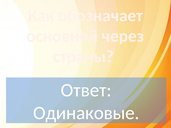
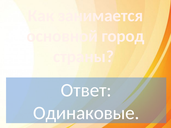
обозначает: обозначает -> занимается
через: через -> город
